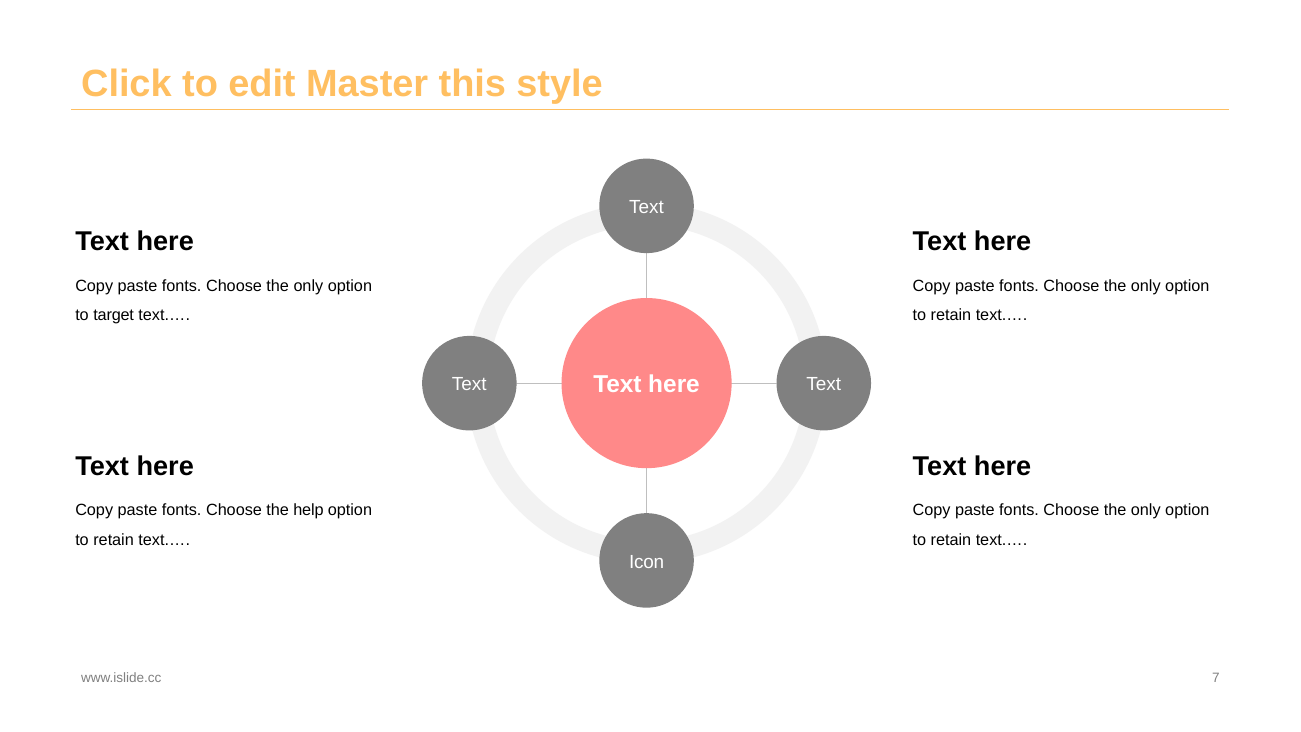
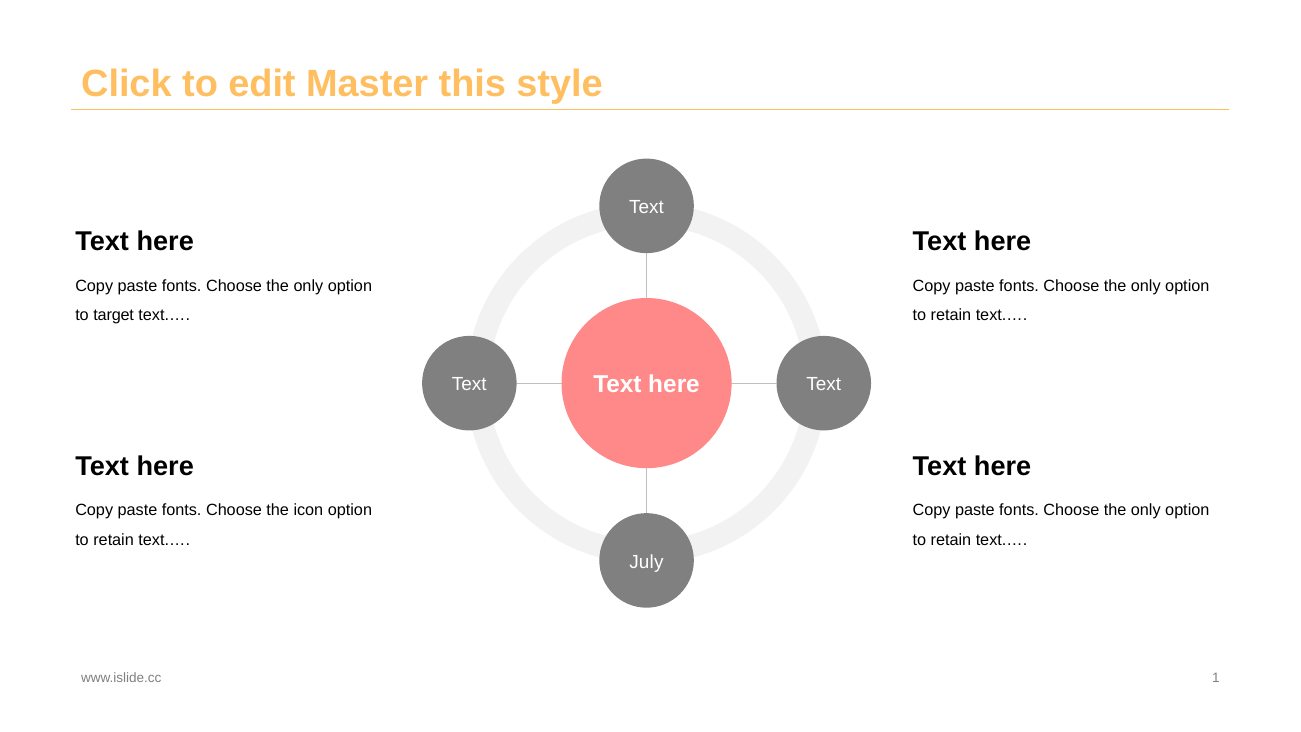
help: help -> icon
Icon: Icon -> July
7: 7 -> 1
